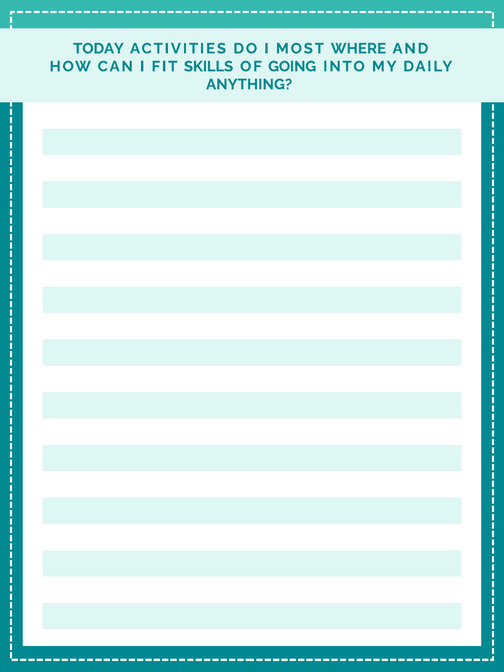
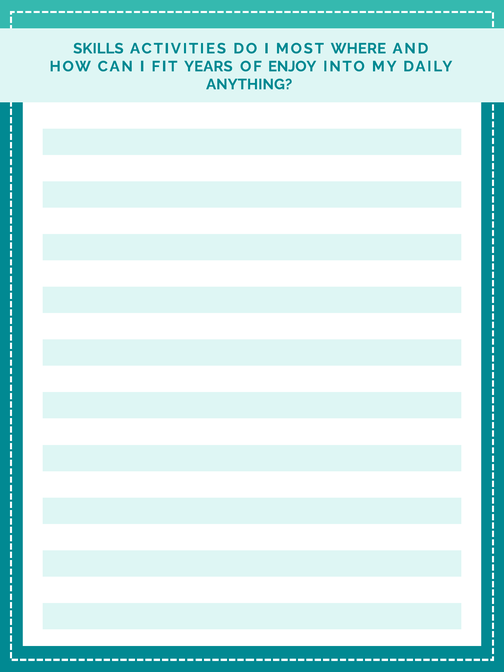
TODAY: TODAY -> SKILLS
SKILLS: SKILLS -> YEARS
GOING: GOING -> ENJOY
